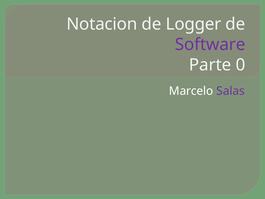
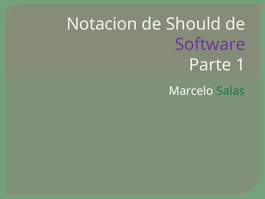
Logger: Logger -> Should
0: 0 -> 1
Salas colour: purple -> green
